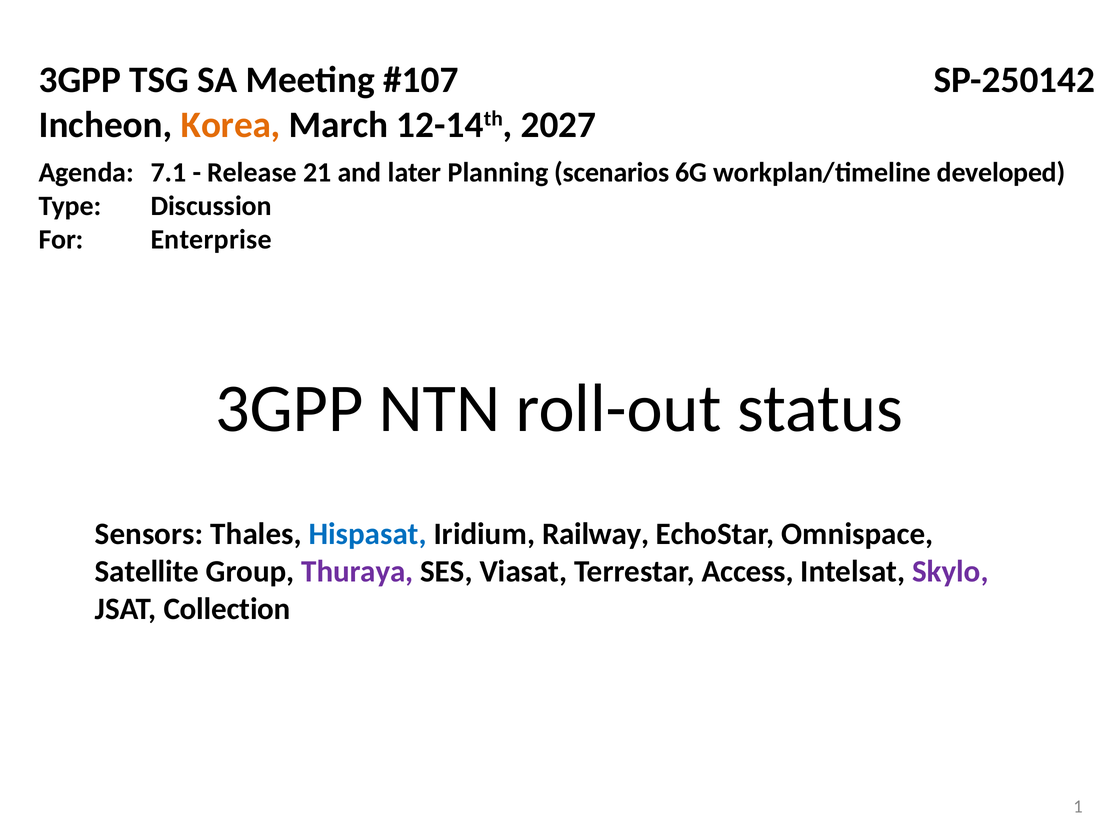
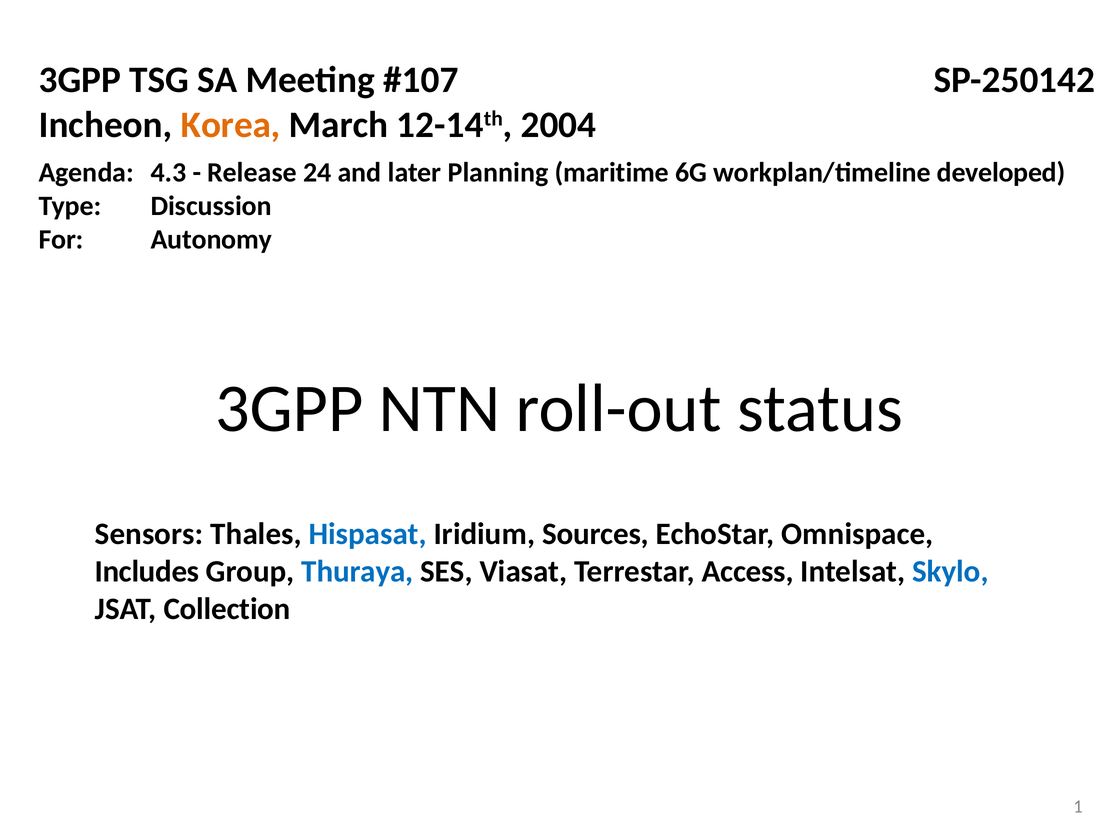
2027: 2027 -> 2004
7.1: 7.1 -> 4.3
21: 21 -> 24
scenarios: scenarios -> maritime
Enterprise: Enterprise -> Autonomy
Railway: Railway -> Sources
Satellite: Satellite -> Includes
Thuraya colour: purple -> blue
Skylo colour: purple -> blue
